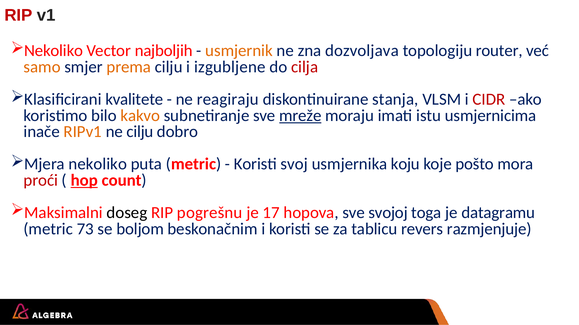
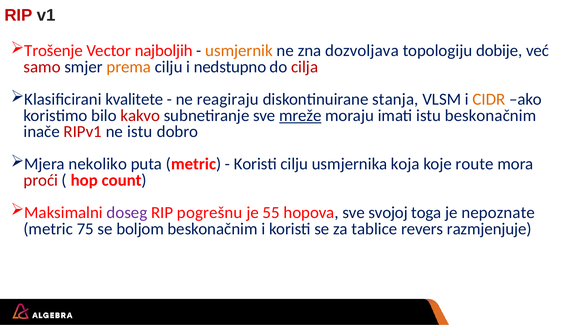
Nekoliko at (54, 51): Nekoliko -> Trošenje
router: router -> dobije
samo colour: orange -> red
izgubljene: izgubljene -> nedstupno
CIDR colour: red -> orange
kakvo colour: orange -> red
istu usmjernicima: usmjernicima -> beskonačnim
RIPv1 colour: orange -> red
ne cilju: cilju -> istu
Koristi svoj: svoj -> cilju
koju: koju -> koja
pošto: pošto -> route
hop underline: present -> none
doseg colour: black -> purple
17: 17 -> 55
datagramu: datagramu -> nepoznate
73: 73 -> 75
tablicu: tablicu -> tablice
